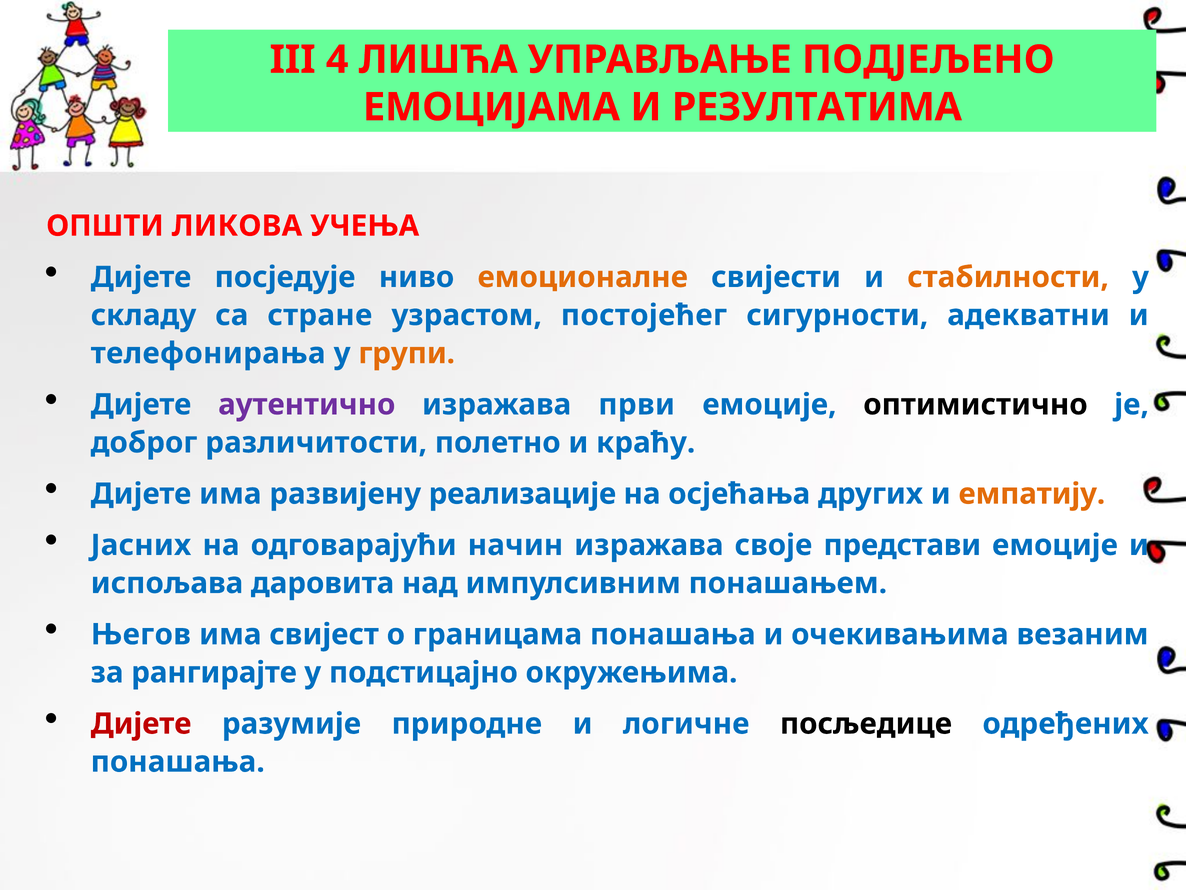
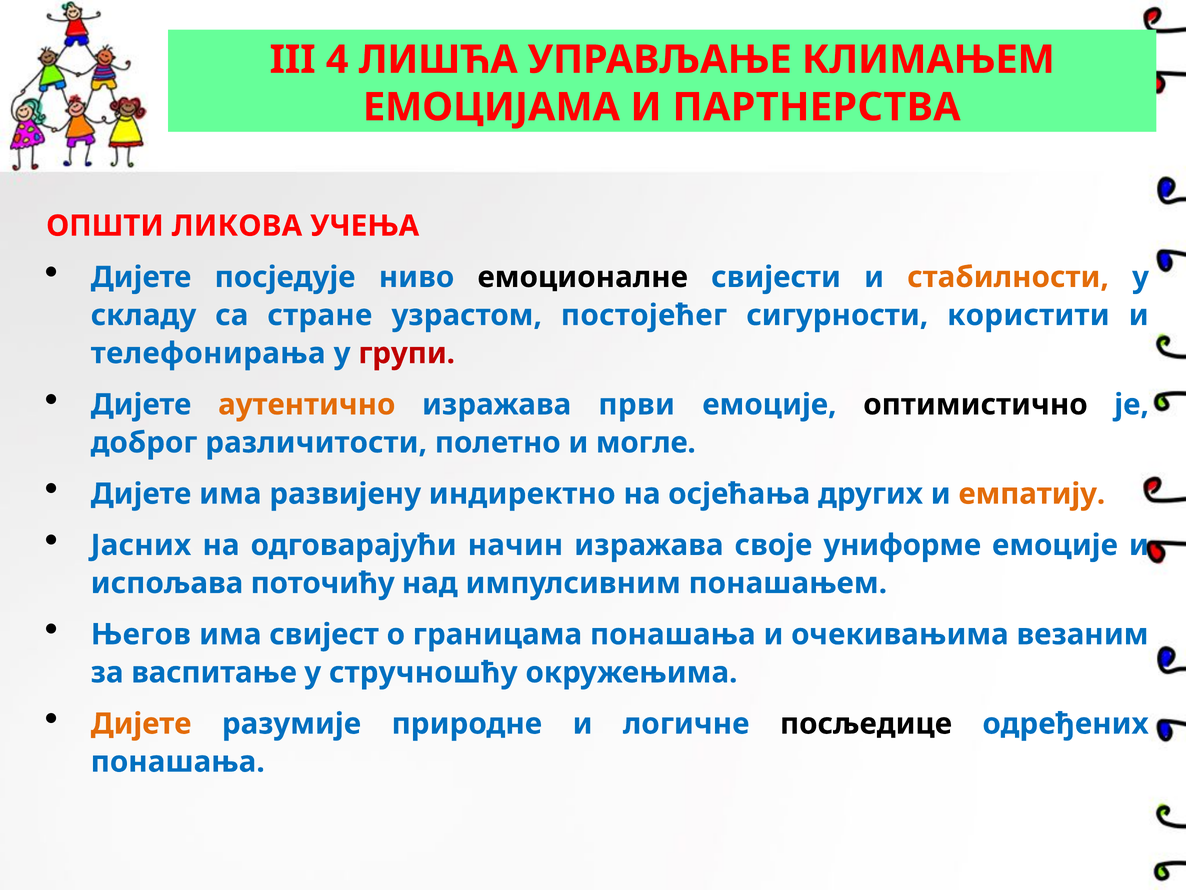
ПОДЈЕЉЕНО: ПОДЈЕЉЕНО -> КЛИМАЊЕМ
РЕЗУЛТАТИМА: РЕЗУЛТАТИМА -> ПАРТНЕРСТВА
емоционалне colour: orange -> black
адекватни: адекватни -> користити
групи colour: orange -> red
аутентично colour: purple -> orange
краћу: краћу -> могле
реализације: реализације -> индиректно
представи: представи -> униформе
даровита: даровита -> поточићу
рангирајте: рангирајте -> васпитање
подстицајно: подстицајно -> стручношћу
Дијете at (141, 723) colour: red -> orange
